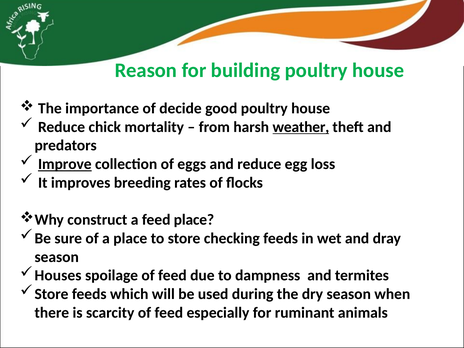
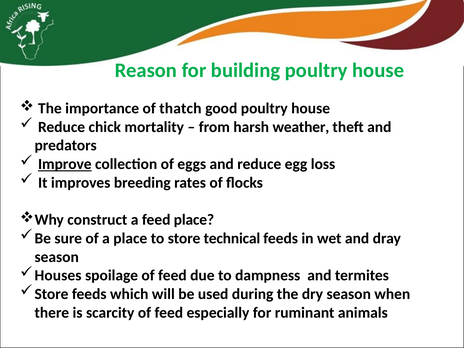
decide: decide -> thatch
weather underline: present -> none
checking: checking -> technical
